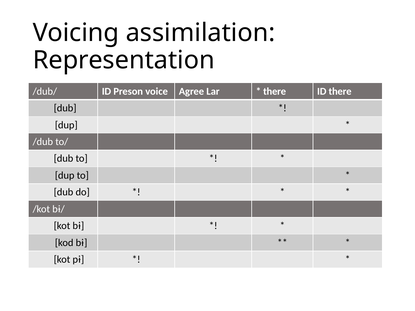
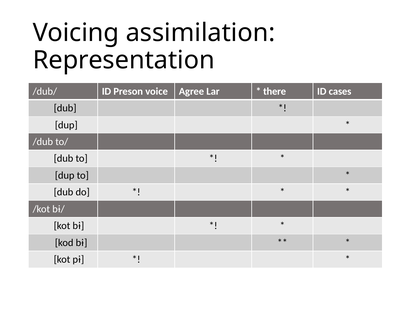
ID there: there -> cases
